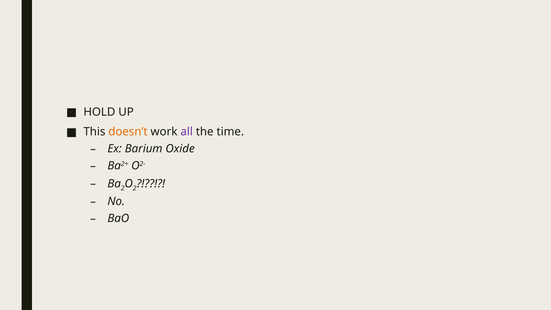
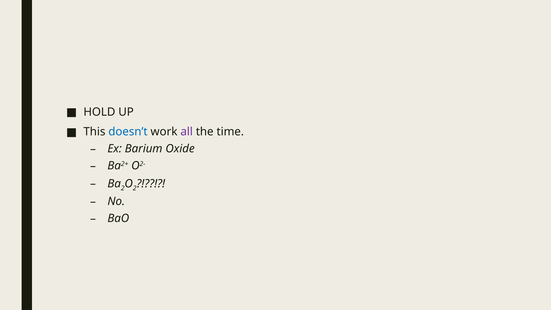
doesn’t colour: orange -> blue
